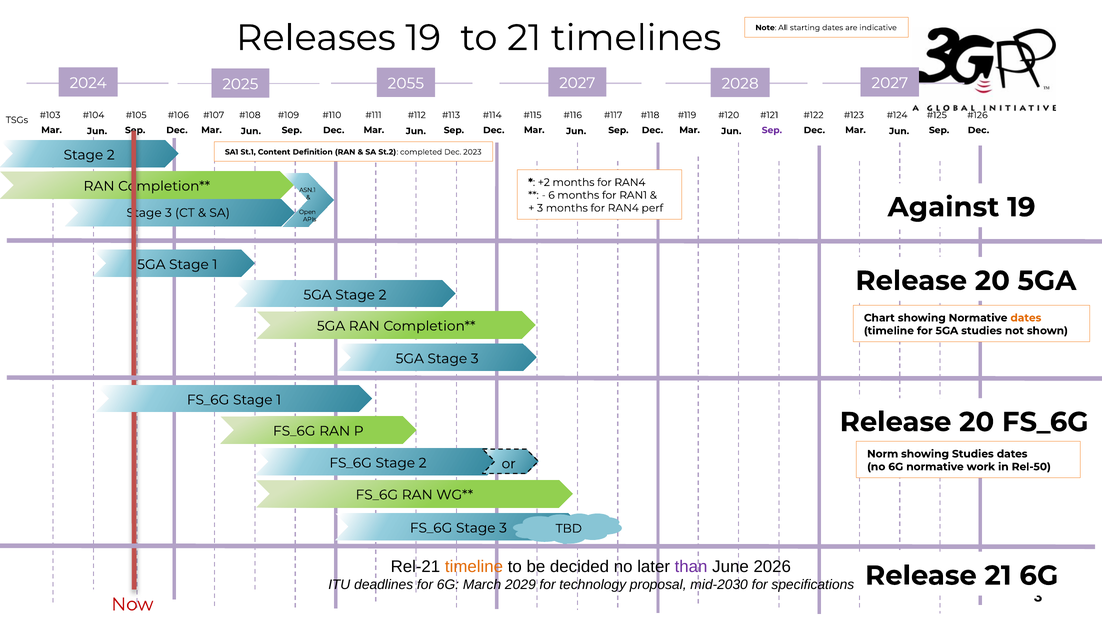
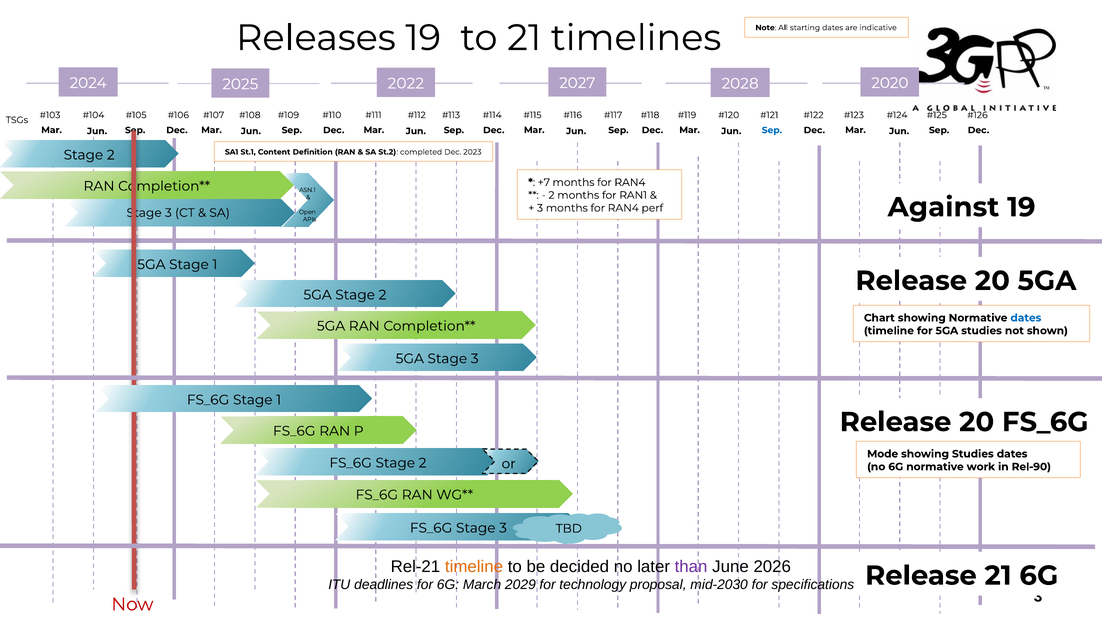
2027 2027: 2027 -> 2020
2055: 2055 -> 2022
Sep at (772, 130) colour: purple -> blue
+2: +2 -> +7
6 at (552, 195): 6 -> 2
dates at (1026, 318) colour: orange -> blue
Norm: Norm -> Mode
Rel-50: Rel-50 -> Rel-90
